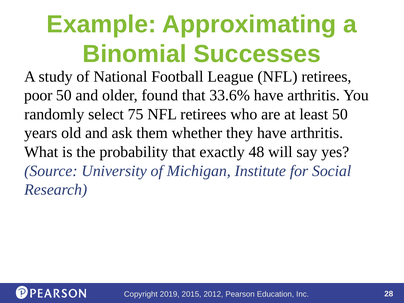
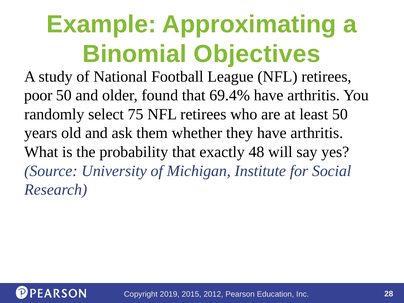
Successes: Successes -> Objectives
33.6%: 33.6% -> 69.4%
